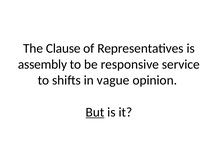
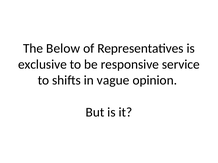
Clause: Clause -> Below
assembly: assembly -> exclusive
But underline: present -> none
